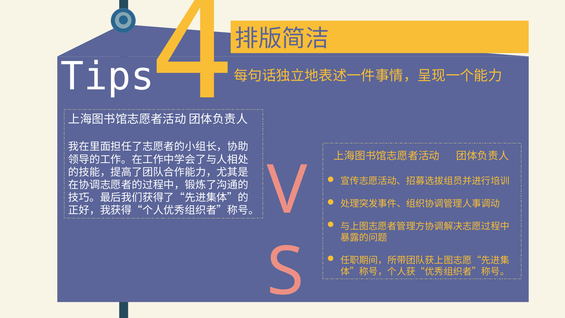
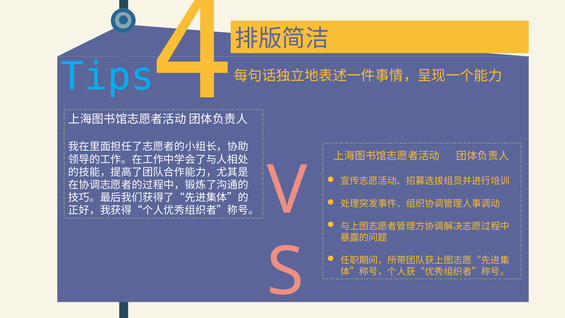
Tips colour: white -> light blue
